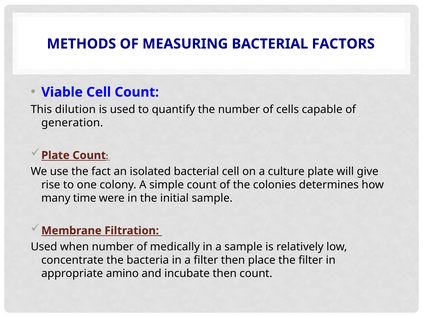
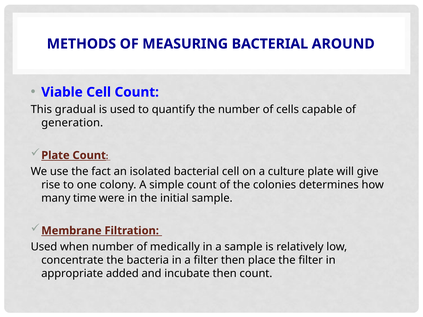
FACTORS: FACTORS -> AROUND
dilution: dilution -> gradual
amino: amino -> added
